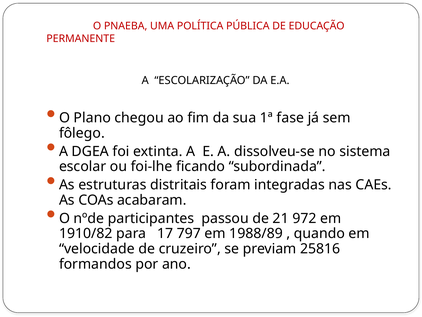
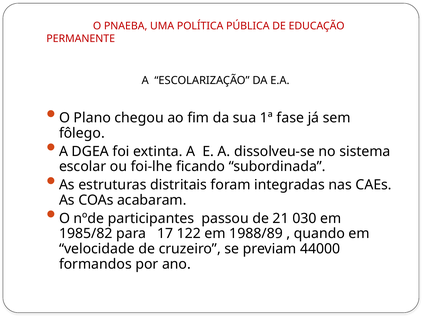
972: 972 -> 030
1910/82: 1910/82 -> 1985/82
797: 797 -> 122
25816: 25816 -> 44000
